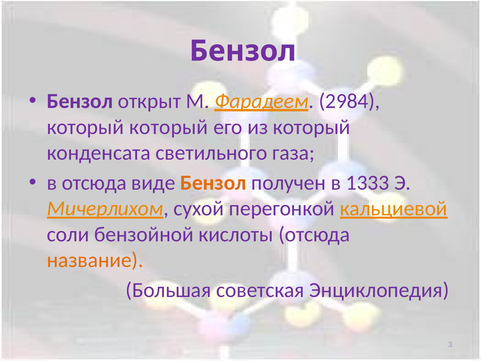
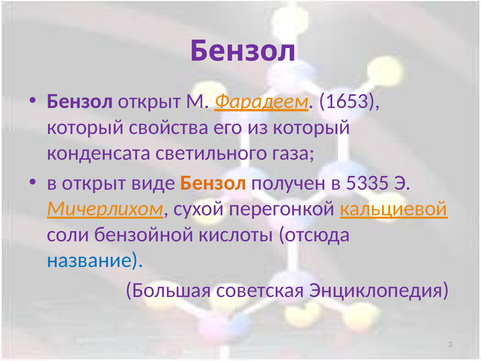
2984: 2984 -> 1653
который который: который -> свойства
в отсюда: отсюда -> открыт
1333: 1333 -> 5335
название colour: orange -> blue
